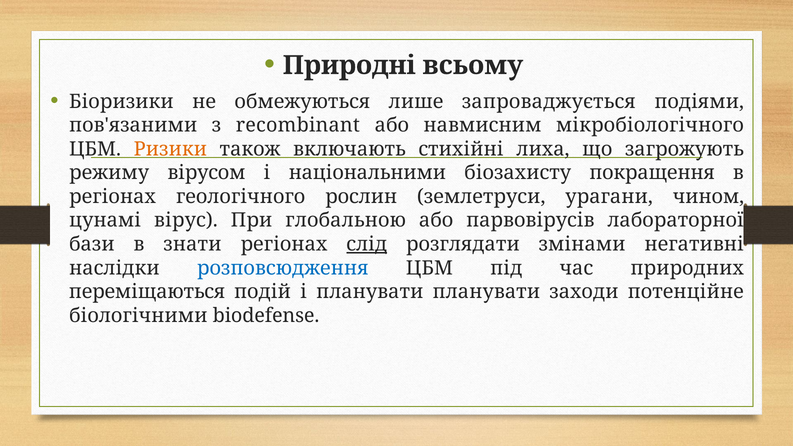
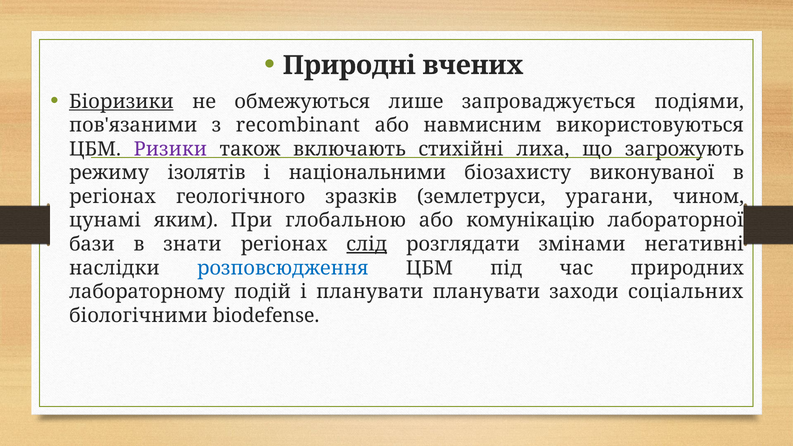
всьому: всьому -> вчених
Біоризики underline: none -> present
мікробіологічного: мікробіологічного -> використовуються
Ризики colour: orange -> purple
вірусом: вірусом -> ізолятів
покращення: покращення -> виконуваної
рослин: рослин -> зразків
вірус: вірус -> яким
парвовірусів: парвовірусів -> комунікацію
переміщаються: переміщаються -> лабораторному
потенційне: потенційне -> соціальних
